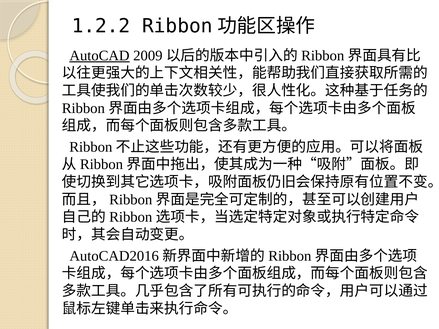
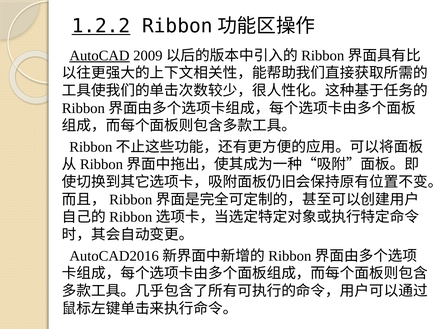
1.2.2 underline: none -> present
